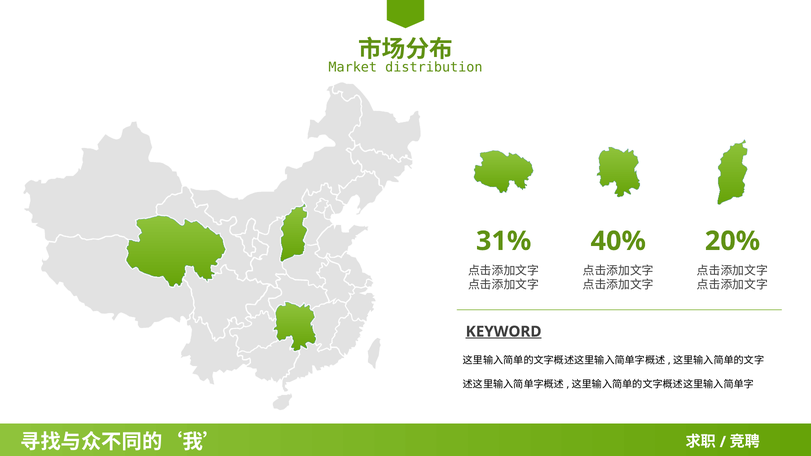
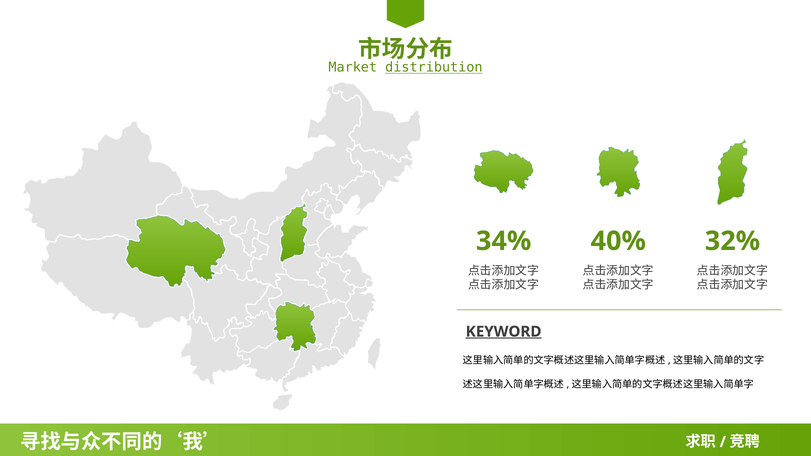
distribution underline: none -> present
31%: 31% -> 34%
20%: 20% -> 32%
